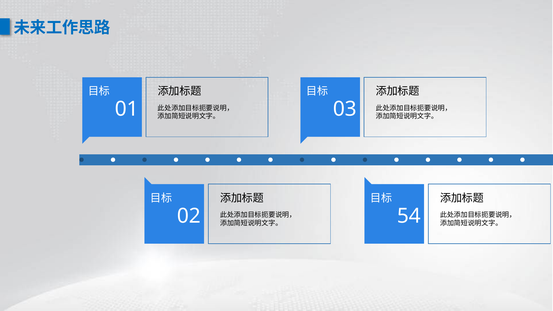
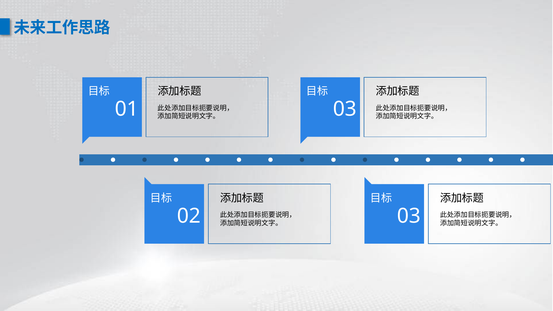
54 at (409, 216): 54 -> 03
